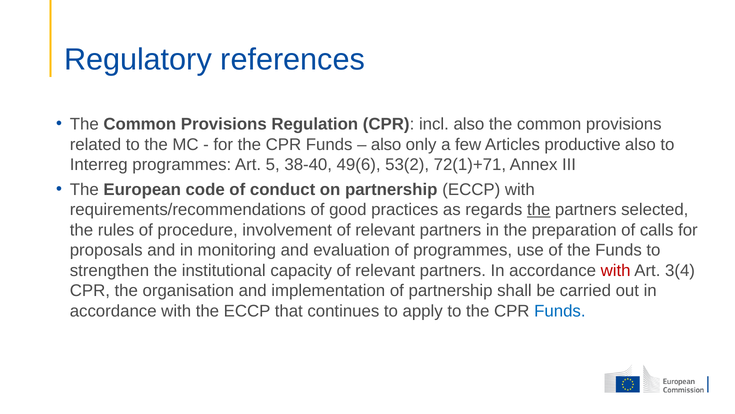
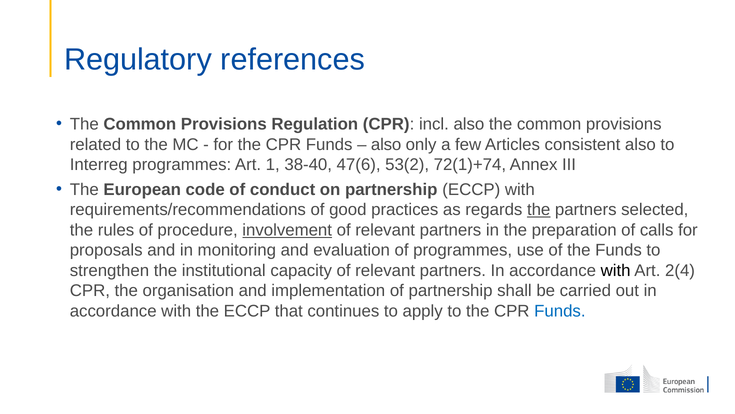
productive: productive -> consistent
5: 5 -> 1
49(6: 49(6 -> 47(6
72(1)+71: 72(1)+71 -> 72(1)+74
involvement underline: none -> present
with at (616, 270) colour: red -> black
3(4: 3(4 -> 2(4
